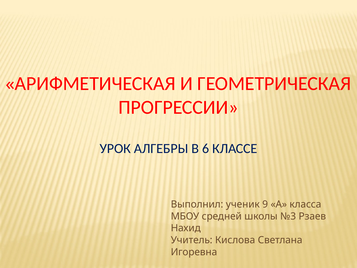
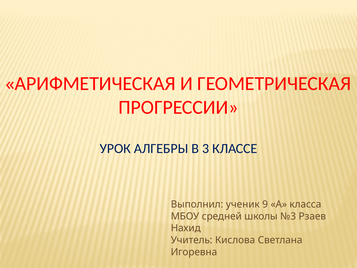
6: 6 -> 3
